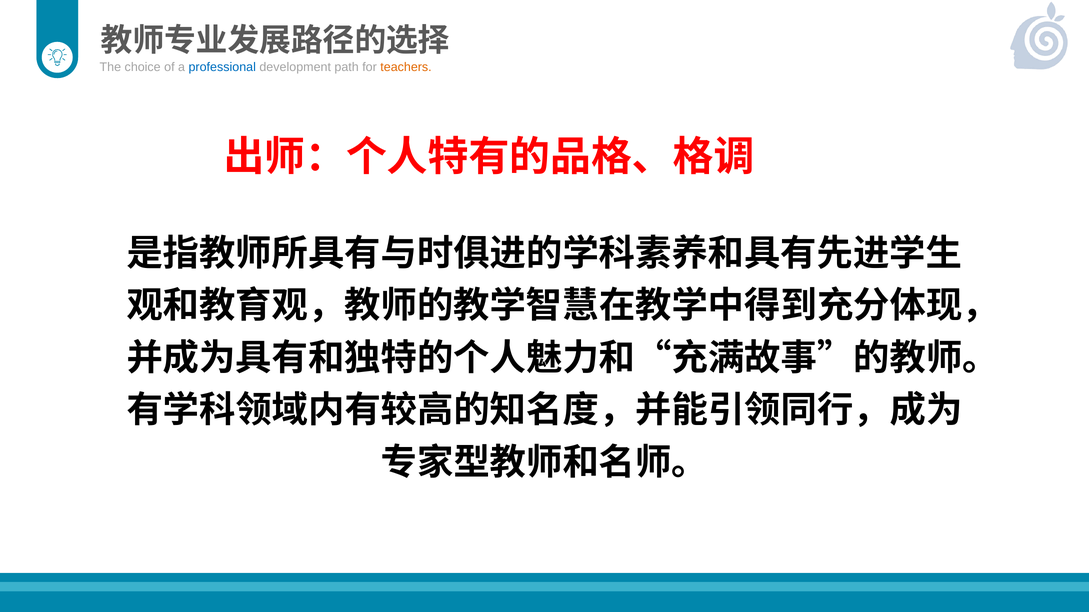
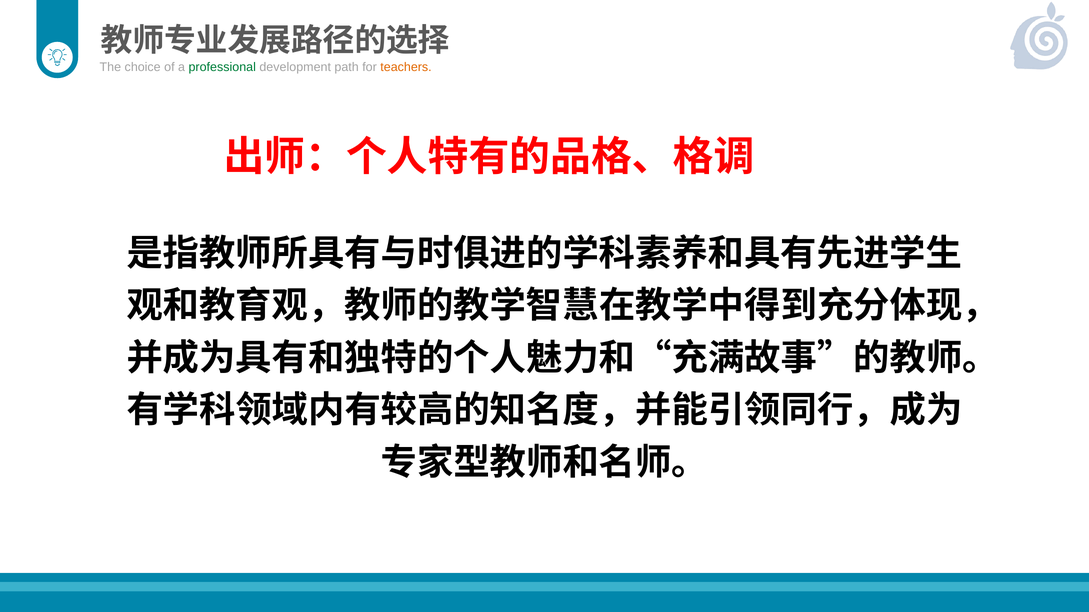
professional colour: blue -> green
